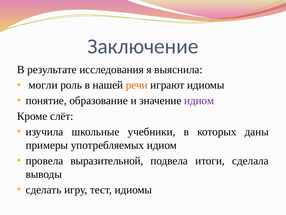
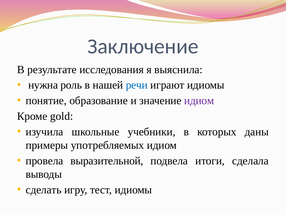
могли: могли -> нужна
речи colour: orange -> blue
слёт: слёт -> gold
